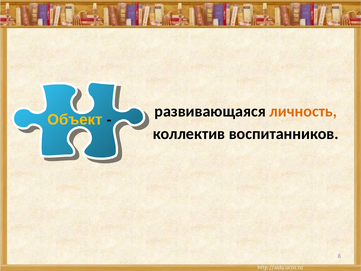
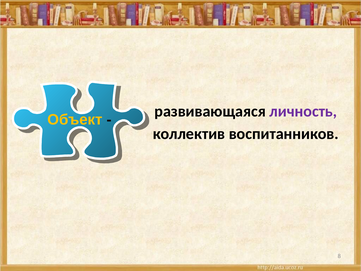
личность colour: orange -> purple
